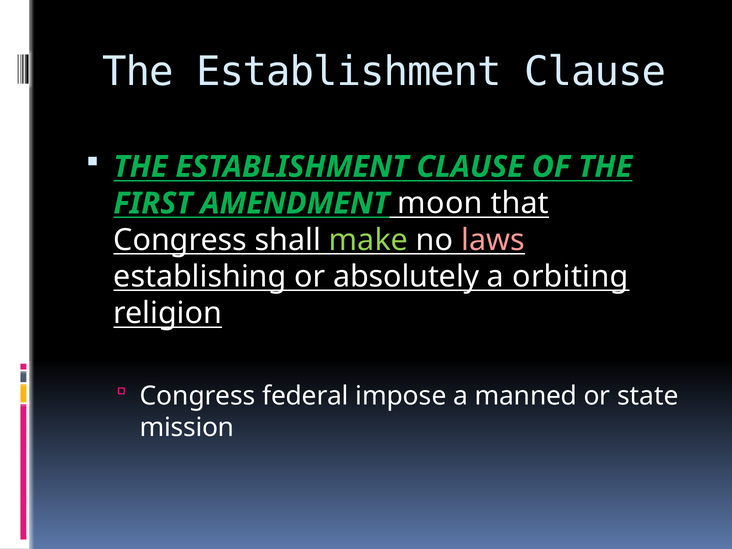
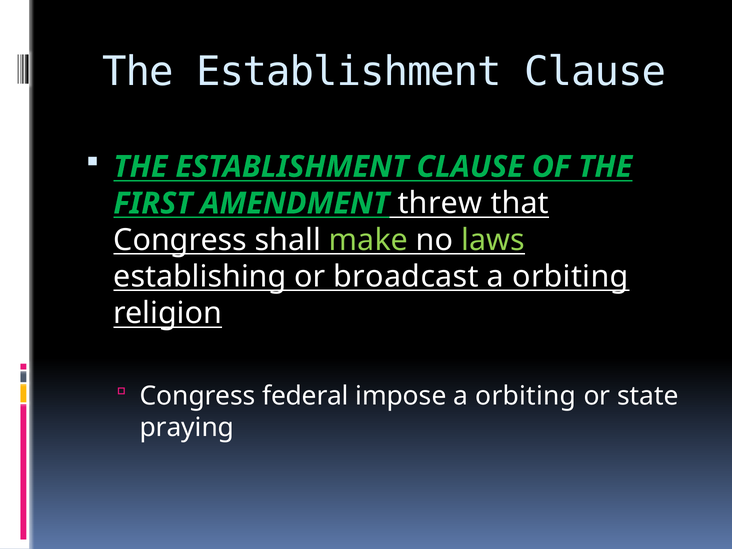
moon: moon -> threw
laws colour: pink -> light green
absolutely: absolutely -> broadcast
impose a manned: manned -> orbiting
mission: mission -> praying
